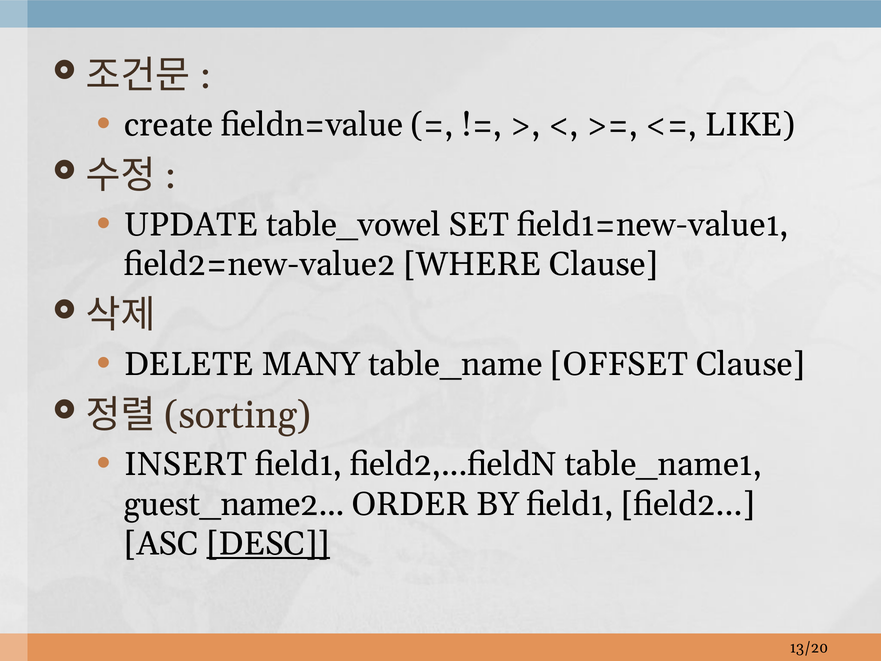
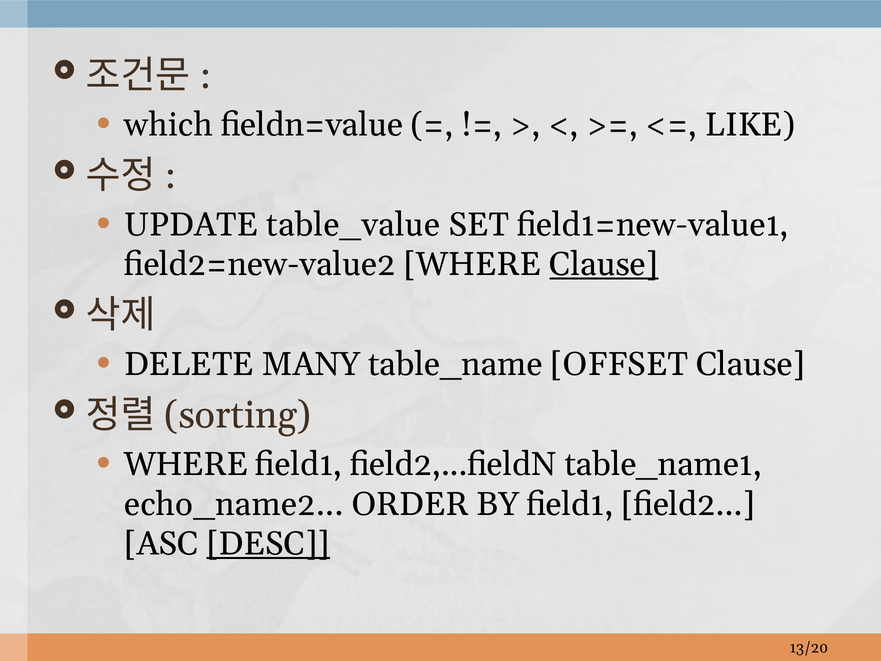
create: create -> which
table_vowel: table_vowel -> table_value
Clause at (604, 264) underline: none -> present
INSERT at (186, 464): INSERT -> WHERE
guest_name2: guest_name2 -> echo_name2
